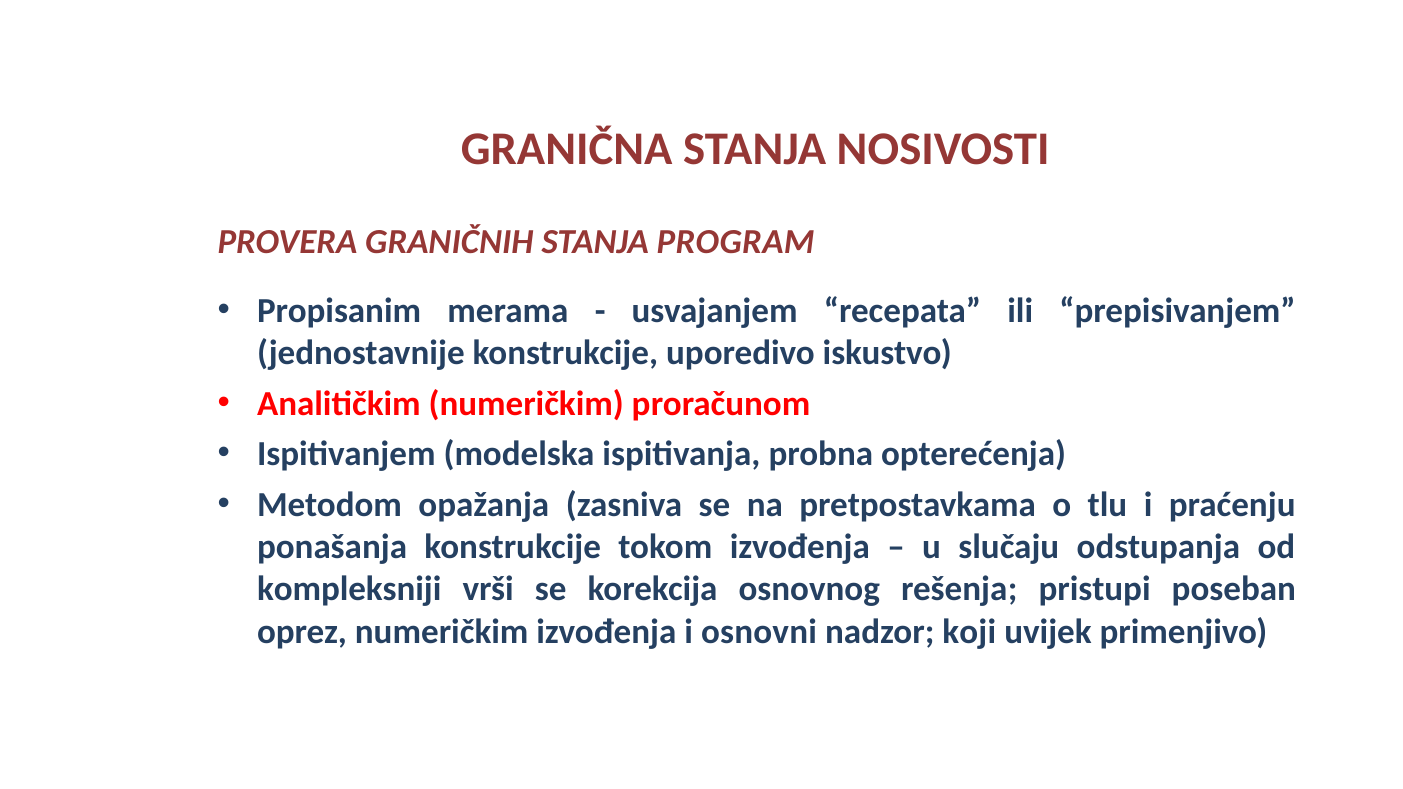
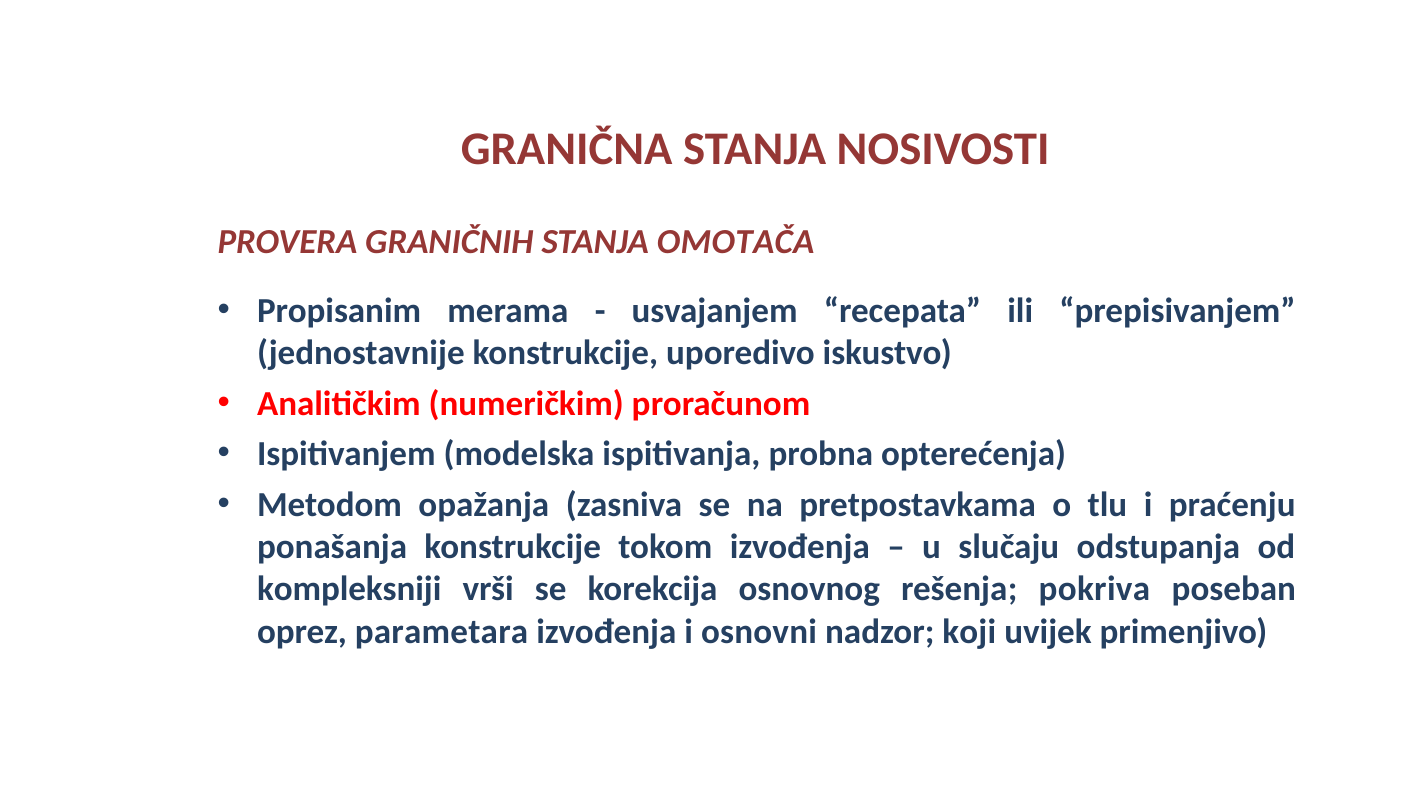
PROGRAM: PROGRAM -> OMOTAČA
pristupi: pristupi -> pokriva
oprez numeričkim: numeričkim -> parametara
